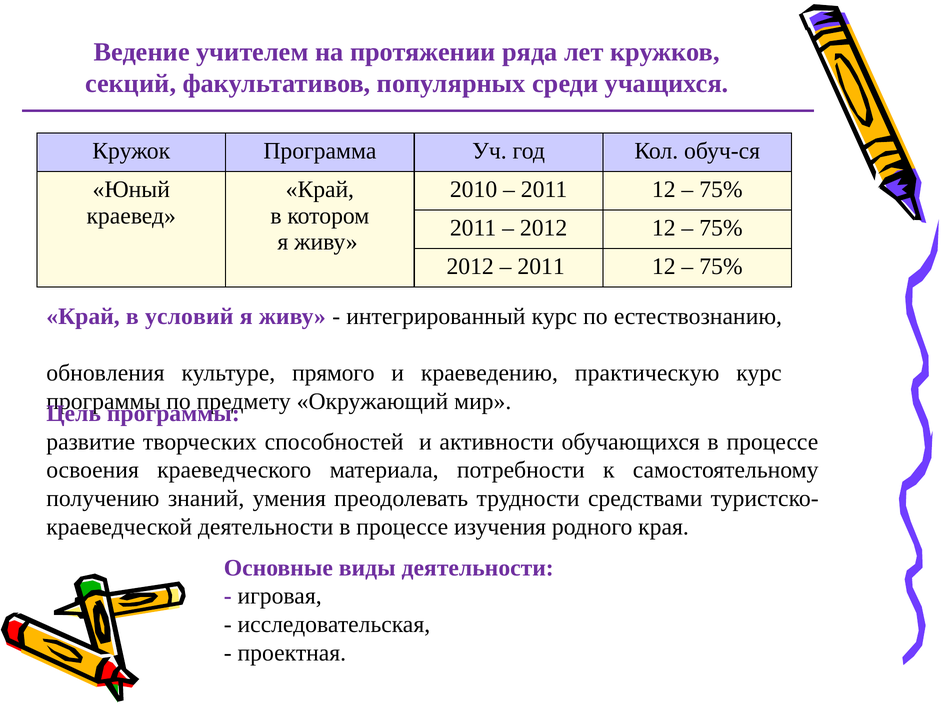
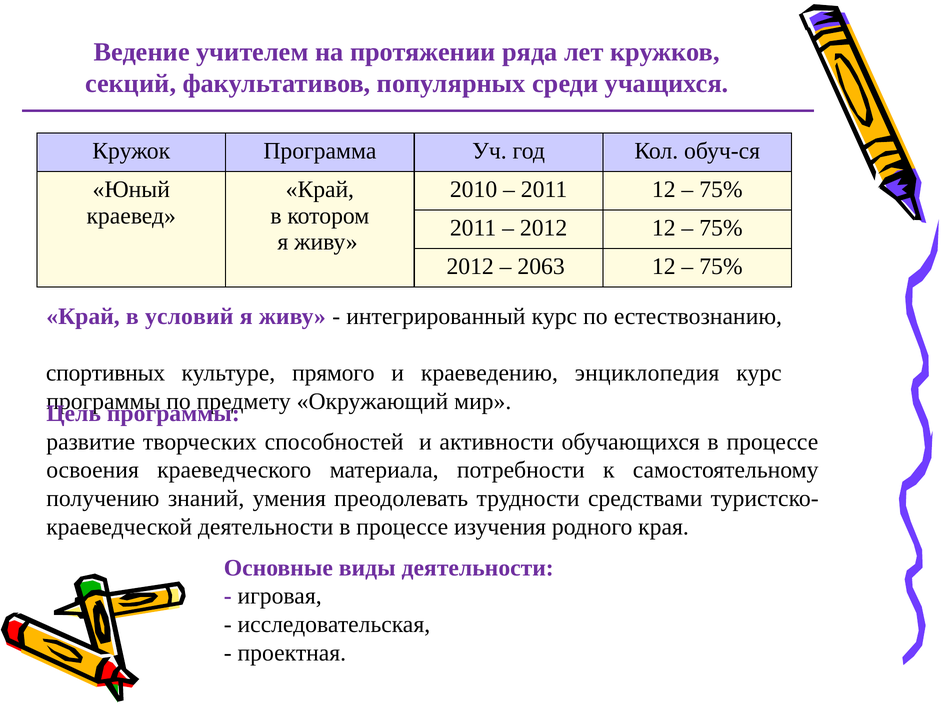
2011 at (541, 267): 2011 -> 2063
обновления: обновления -> спортивных
практическую: практическую -> энциклопедия
